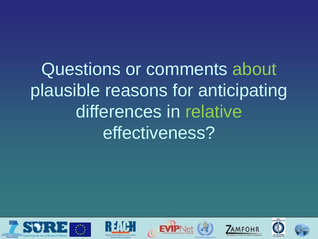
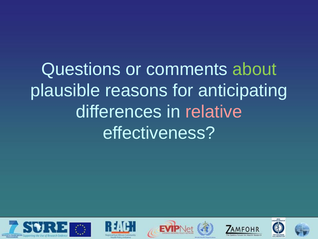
relative colour: light green -> pink
